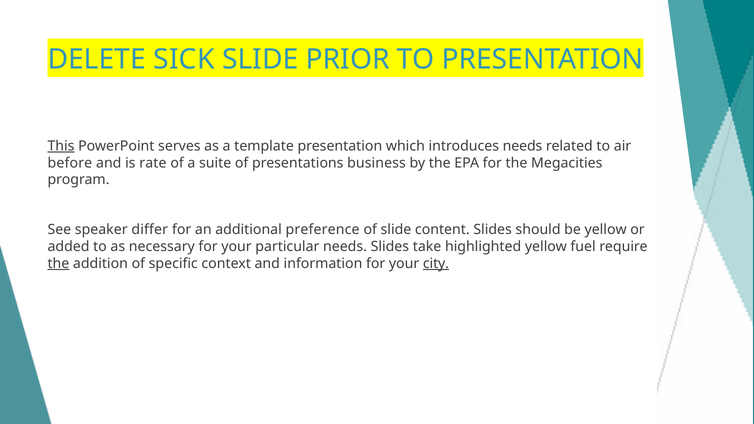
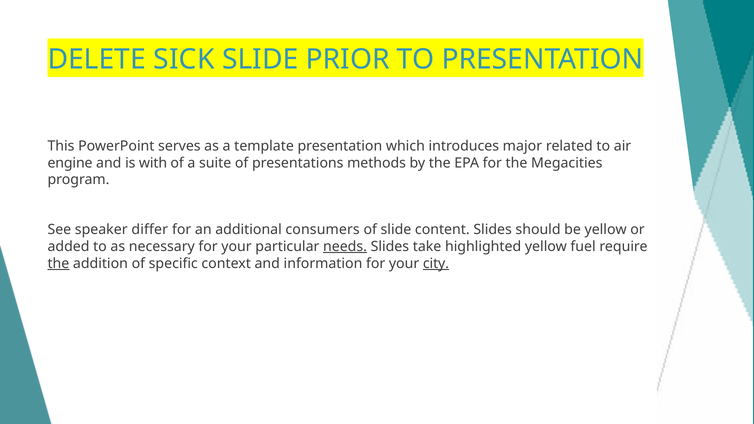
This underline: present -> none
introduces needs: needs -> major
before: before -> engine
rate: rate -> with
business: business -> methods
preference: preference -> consumers
needs at (345, 246) underline: none -> present
